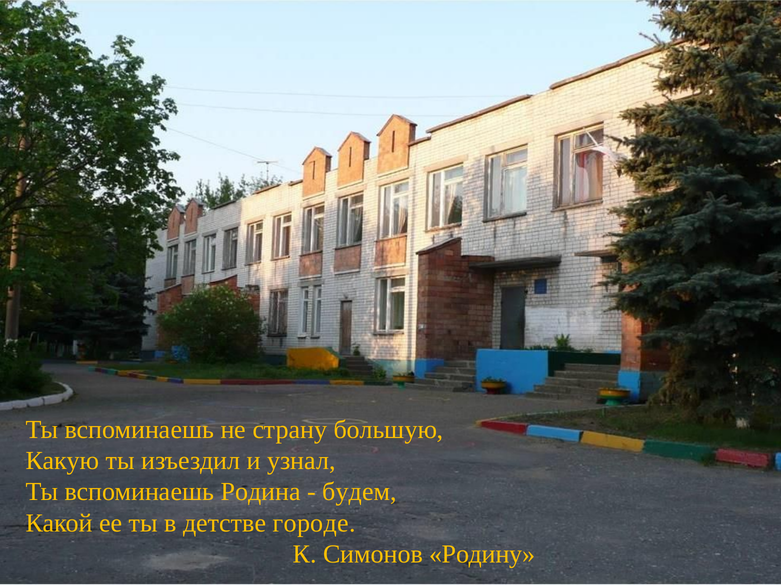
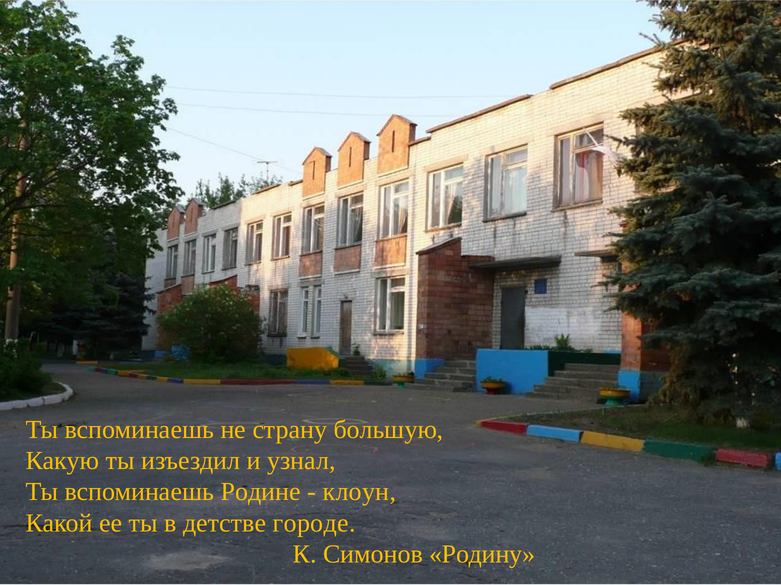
Родина: Родина -> Родине
будем: будем -> клоун
